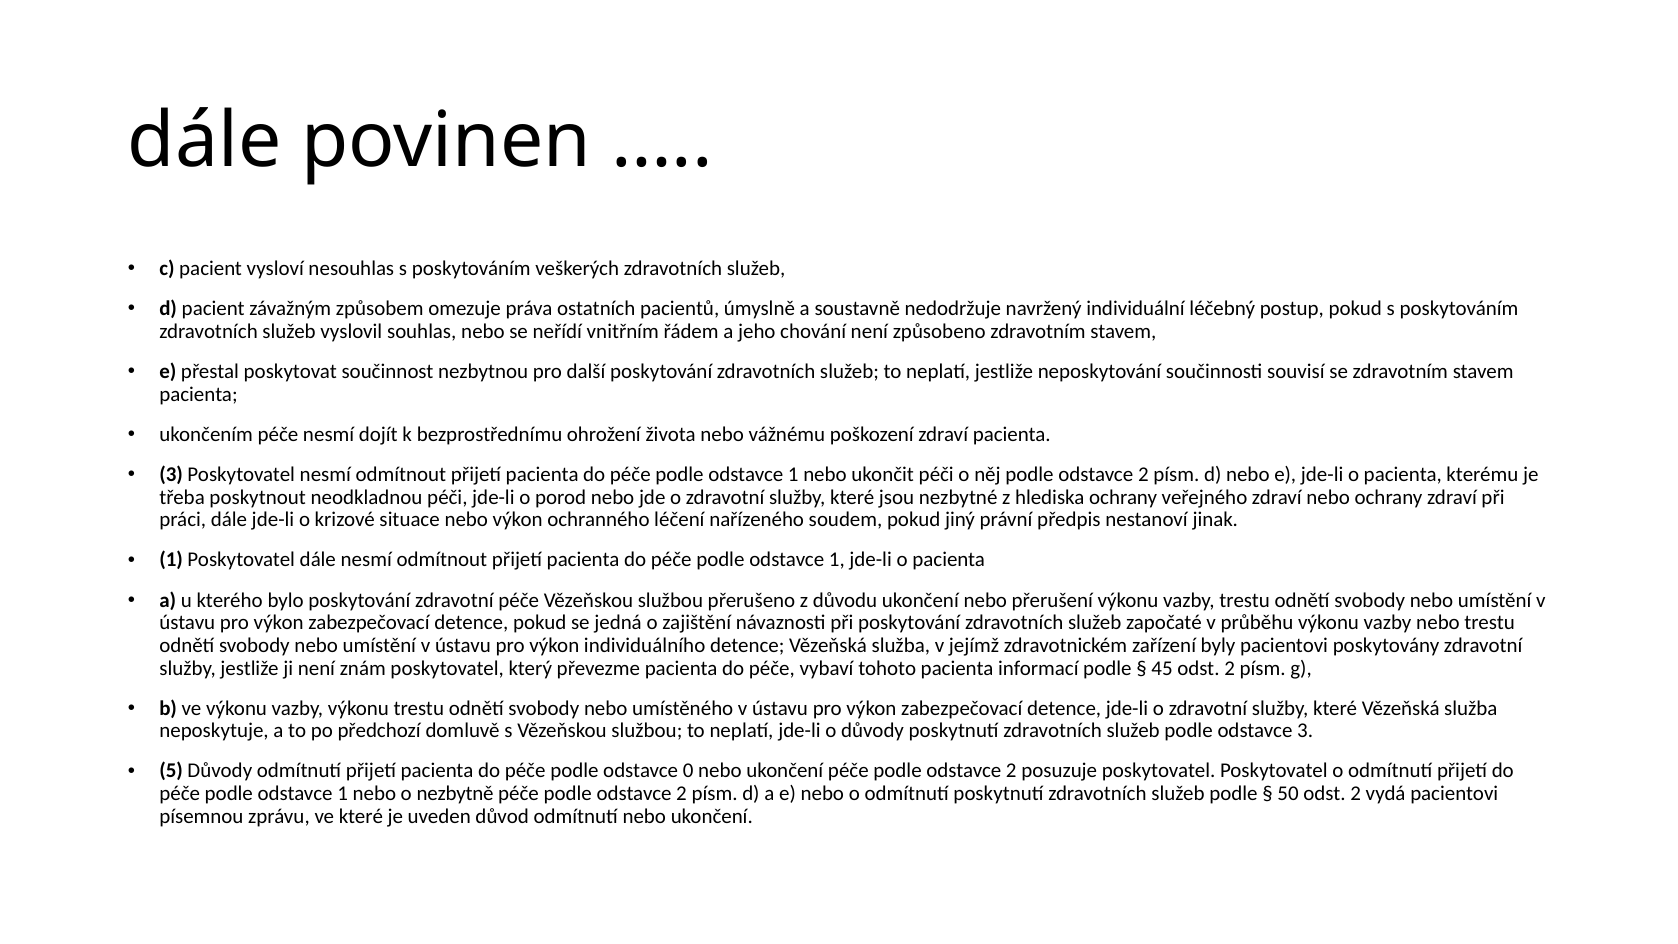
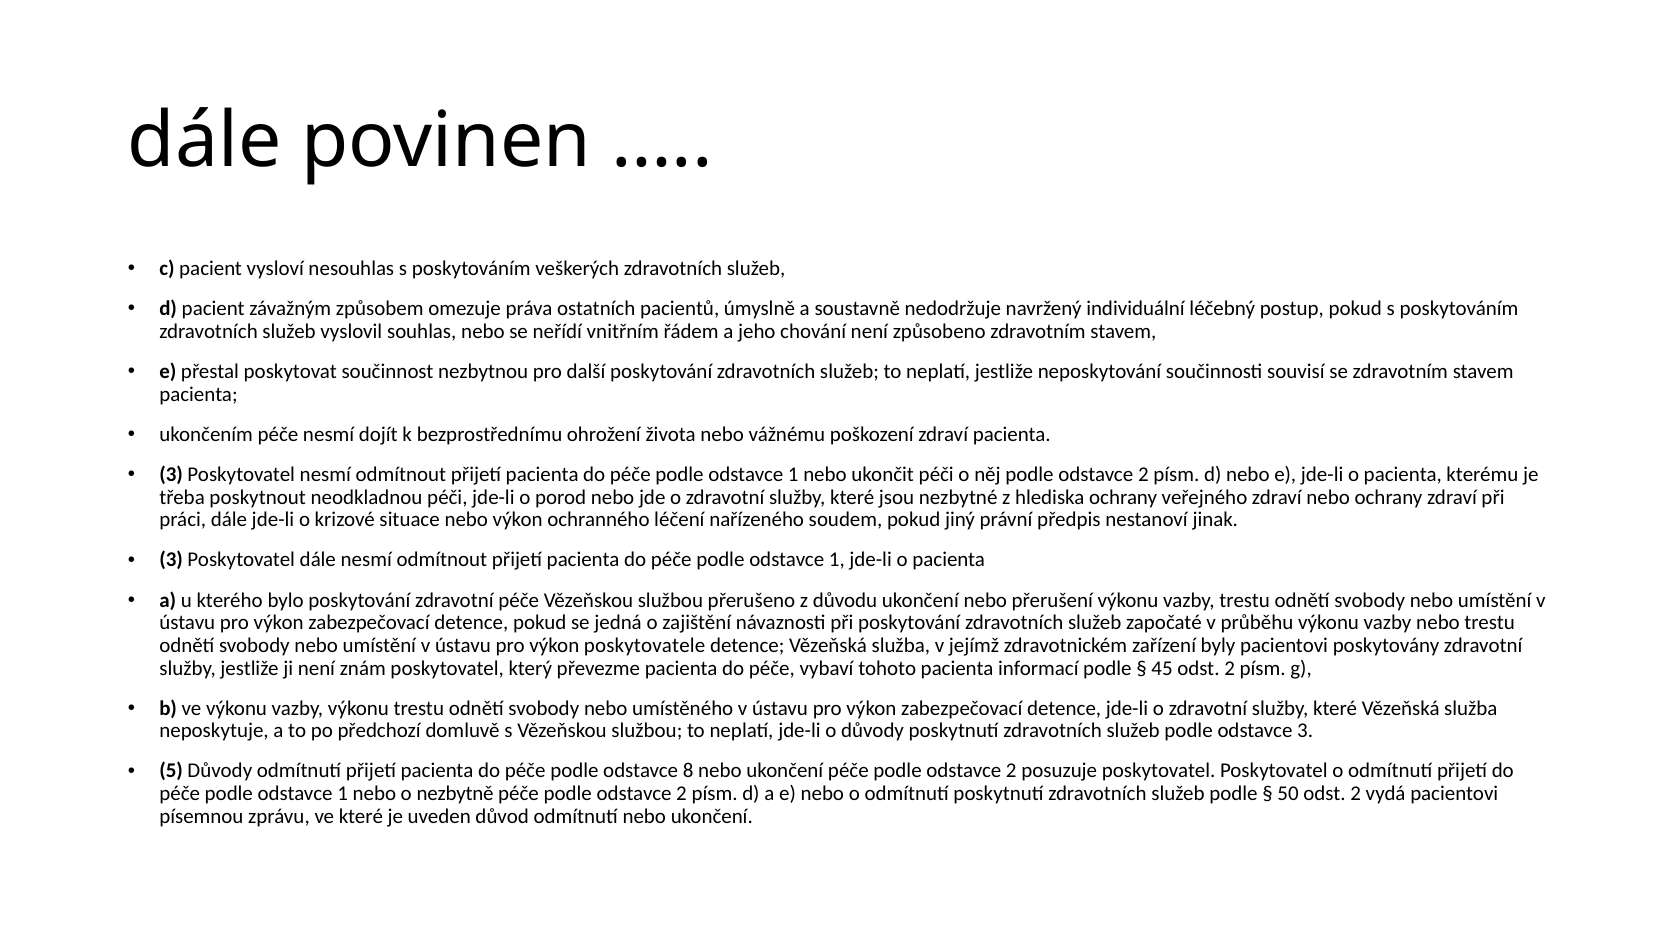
1 at (171, 560): 1 -> 3
individuálního: individuálního -> poskytovatele
0: 0 -> 8
